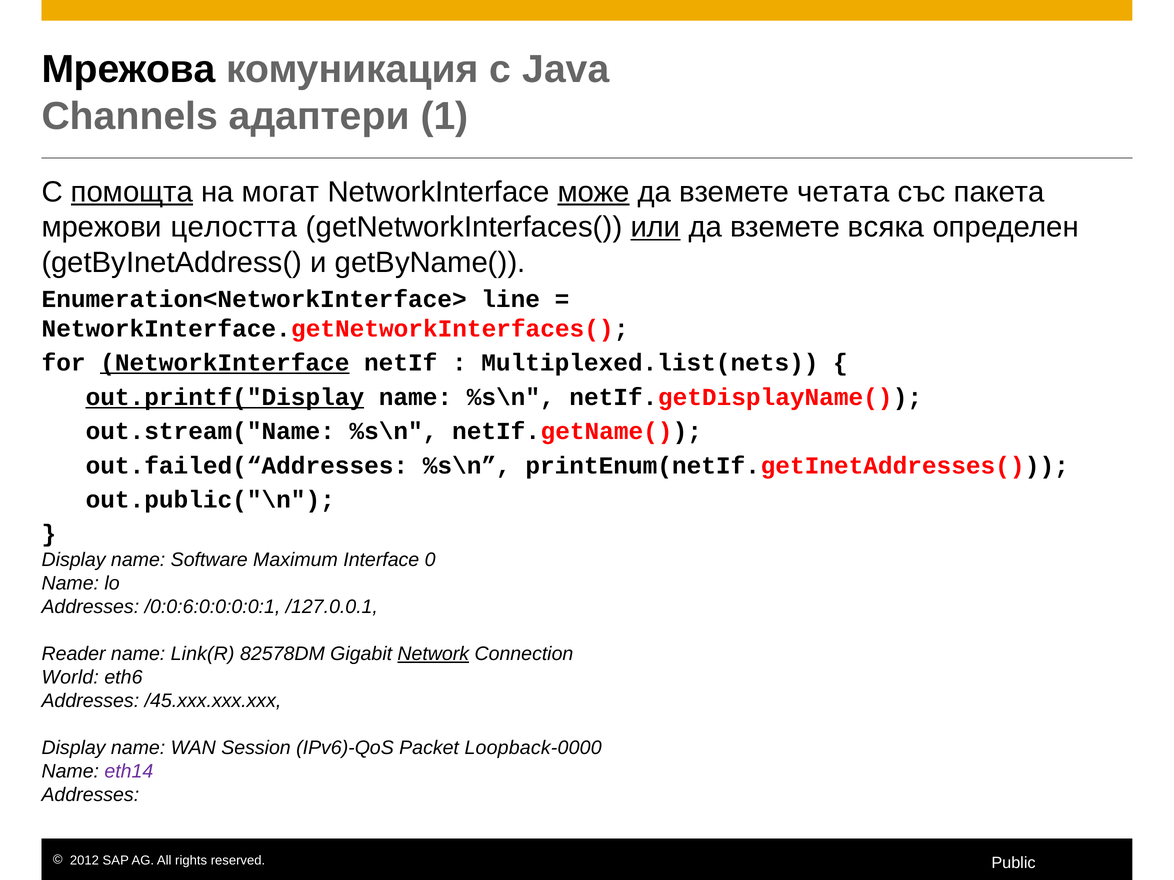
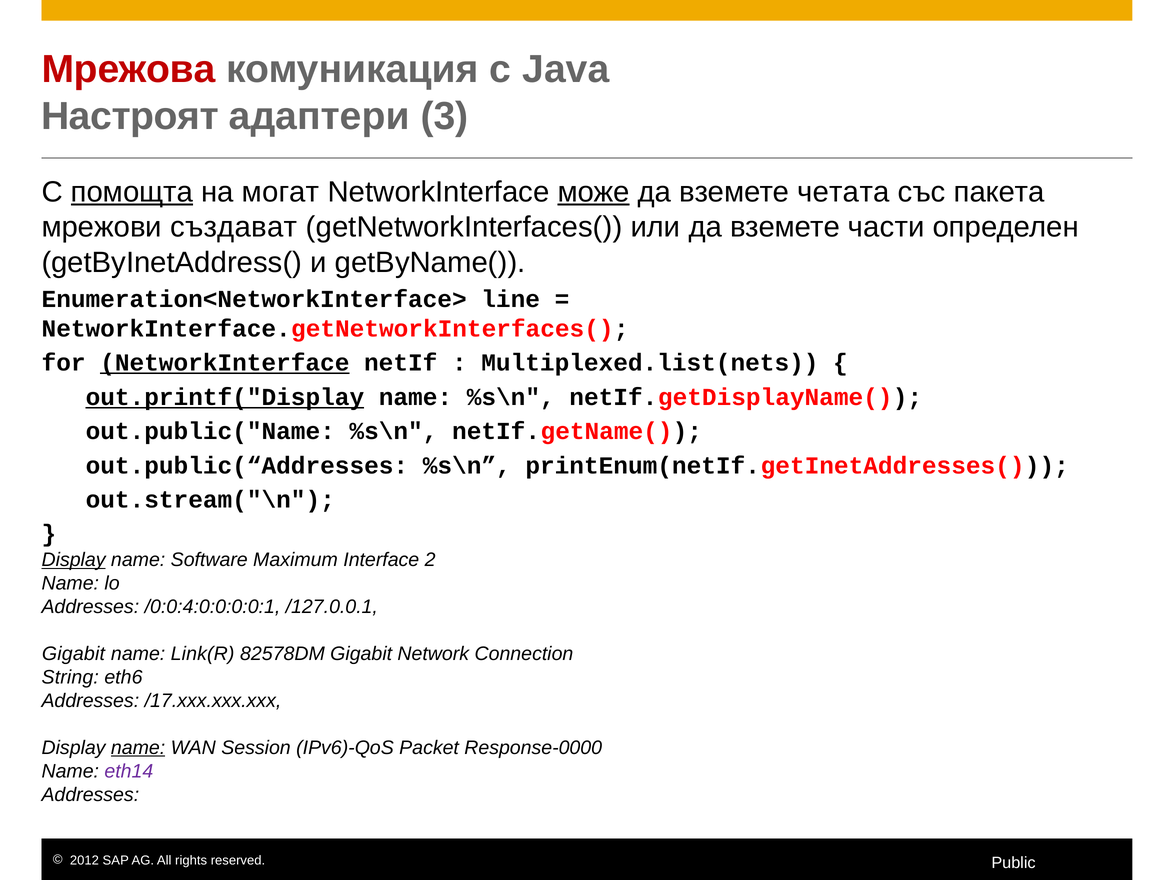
Мрежова colour: black -> red
Channels: Channels -> Настроят
1: 1 -> 3
целостта: целостта -> създават
или underline: present -> none
всяка: всяка -> части
out.stream("Name: out.stream("Name -> out.public("Name
out.failed(“Addresses: out.failed(“Addresses -> out.public(“Addresses
out.public("\n: out.public("\n -> out.stream("\n
Display at (74, 560) underline: none -> present
0: 0 -> 2
/0:0:6:0:0:0:0:1: /0:0:6:0:0:0:0:1 -> /0:0:4:0:0:0:0:1
Reader at (74, 654): Reader -> Gigabit
Network underline: present -> none
World: World -> String
/45.xxx.xxx.xxx: /45.xxx.xxx.xxx -> /17.xxx.xxx.xxx
name at (138, 748) underline: none -> present
Loopback-0000: Loopback-0000 -> Response-0000
